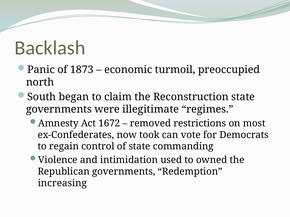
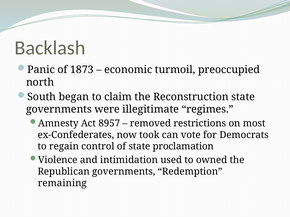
1672: 1672 -> 8957
commanding: commanding -> proclamation
increasing: increasing -> remaining
